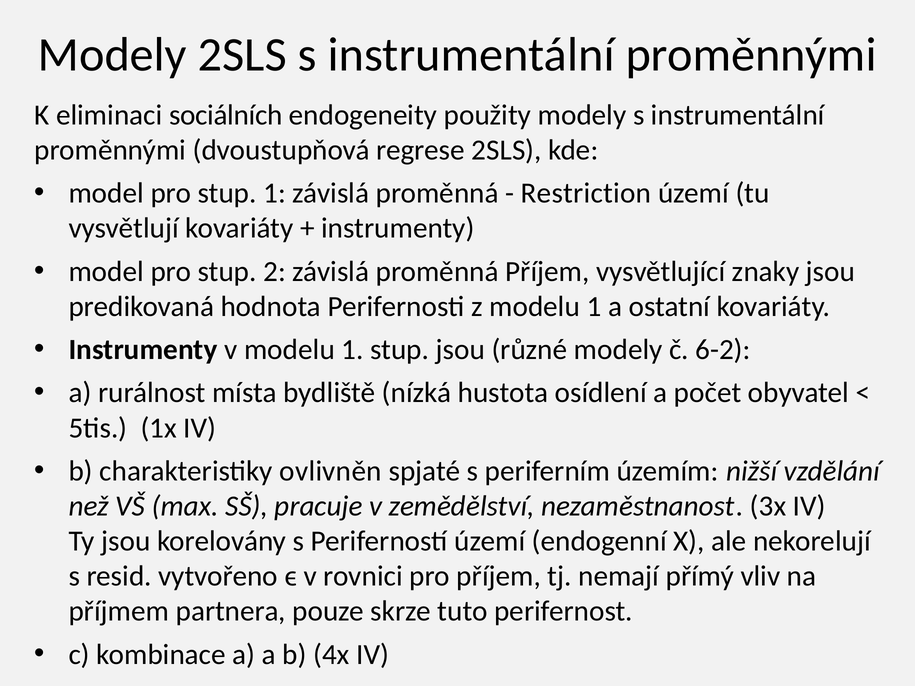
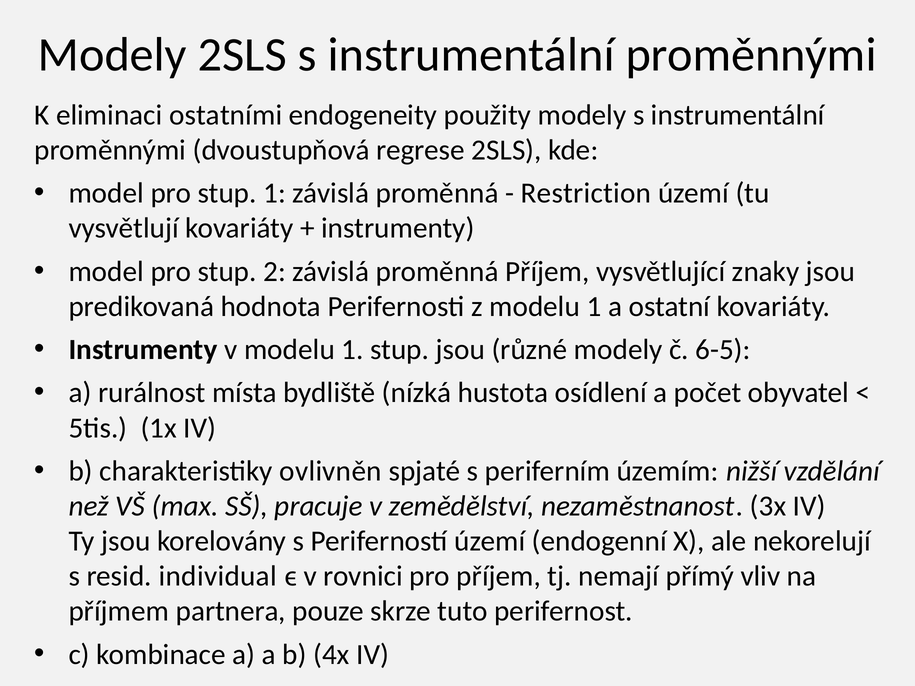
sociálních: sociálních -> ostatními
6-2: 6-2 -> 6-5
vytvořeno: vytvořeno -> individual
